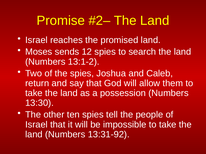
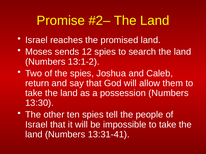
13:31-92: 13:31-92 -> 13:31-41
